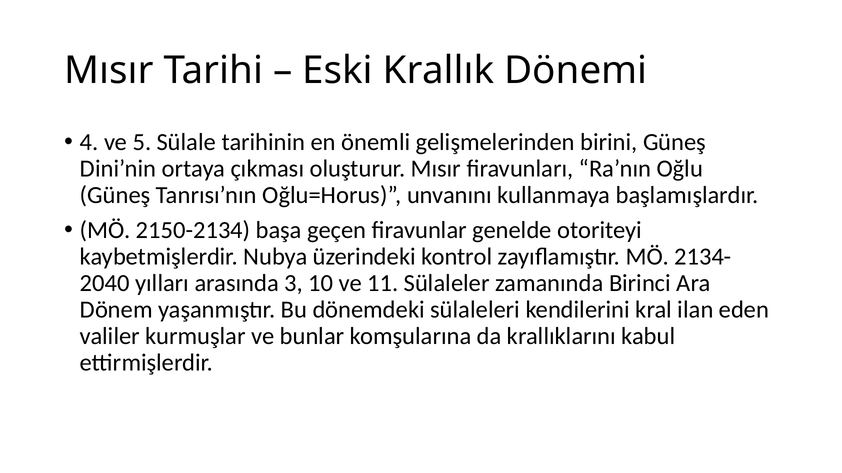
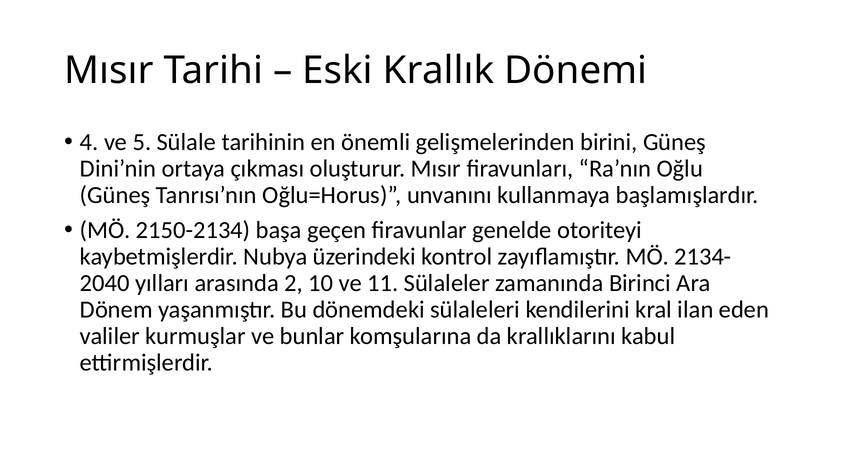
3: 3 -> 2
